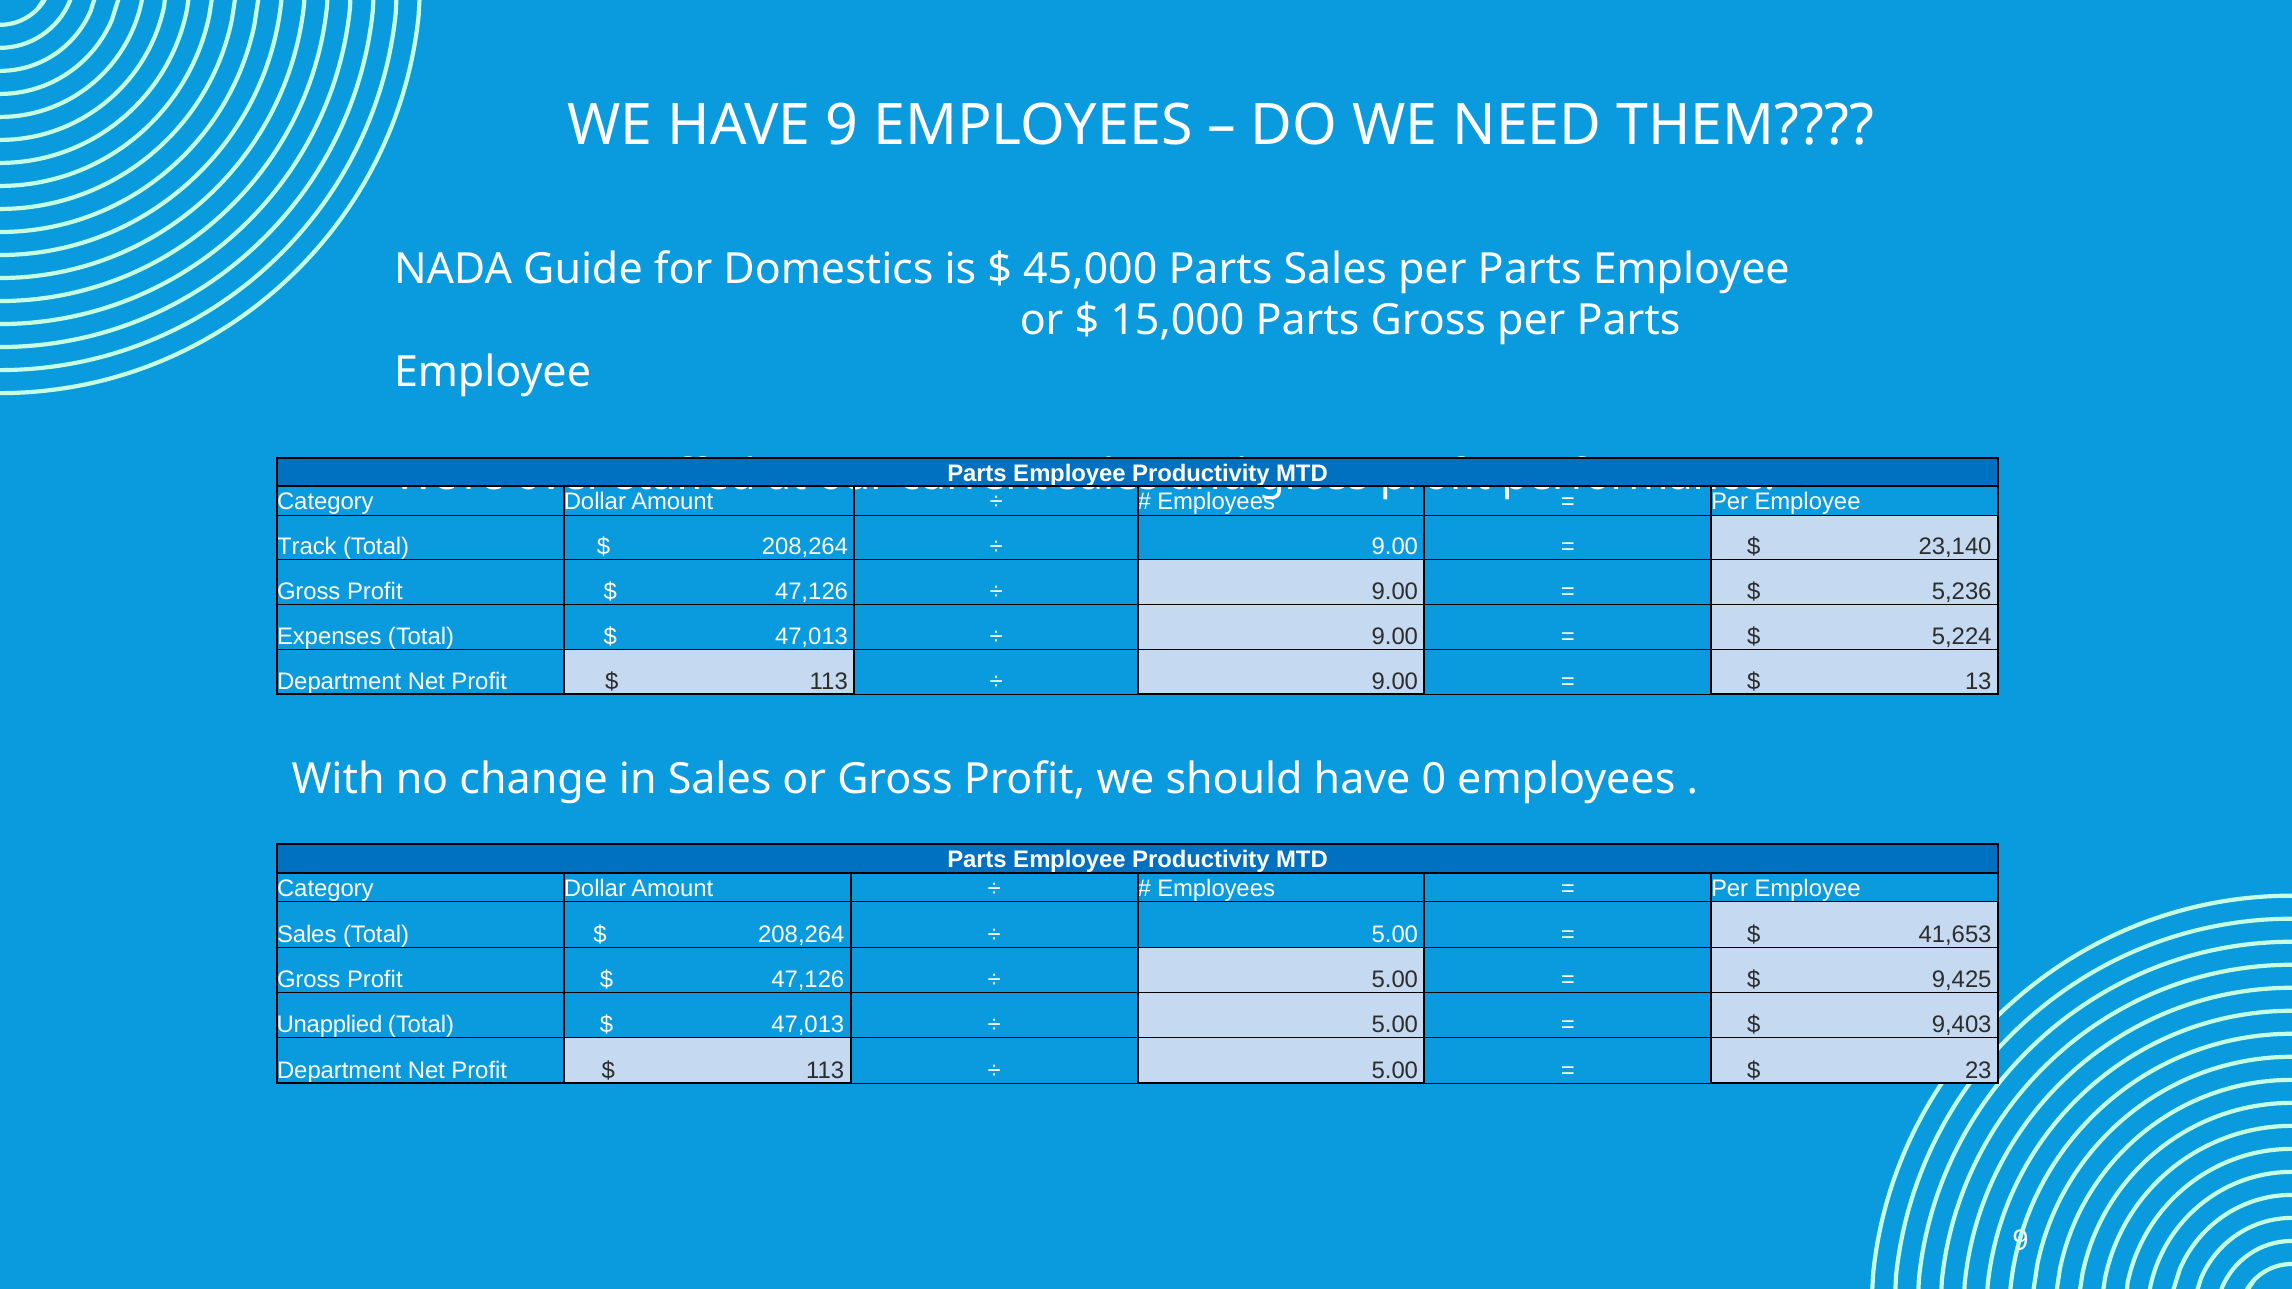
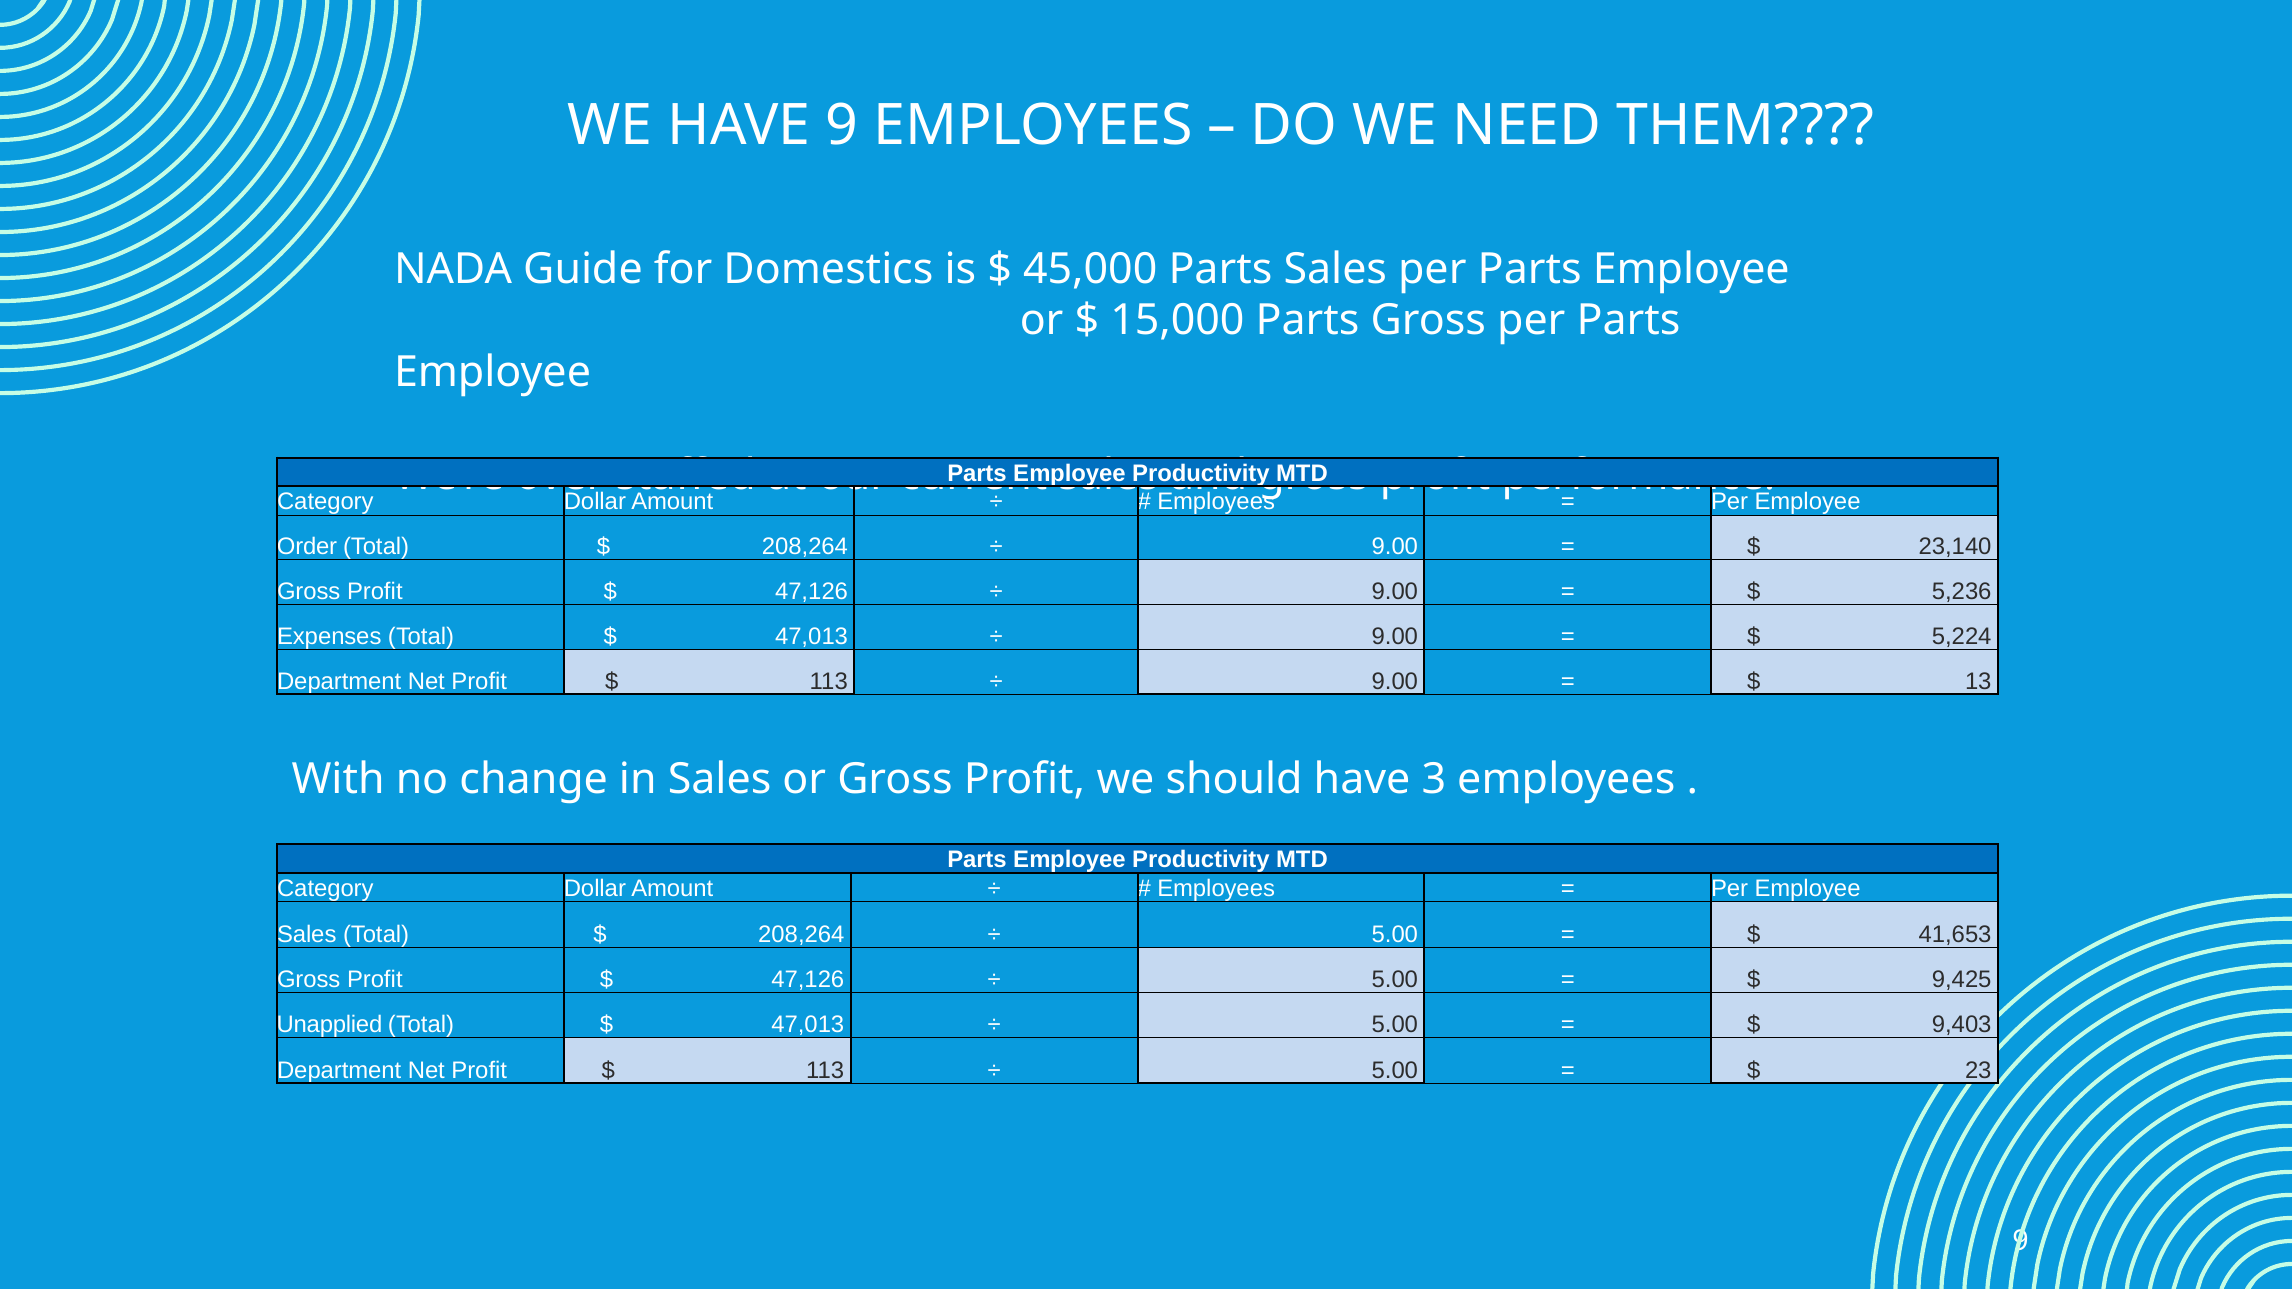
Track: Track -> Order
0: 0 -> 3
